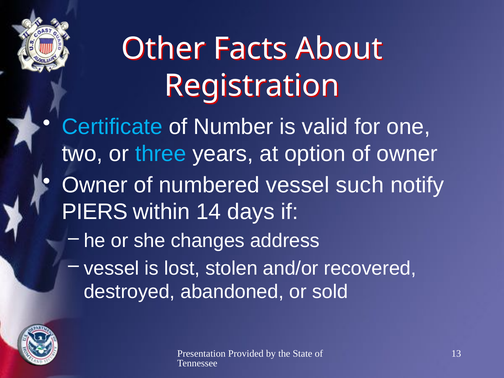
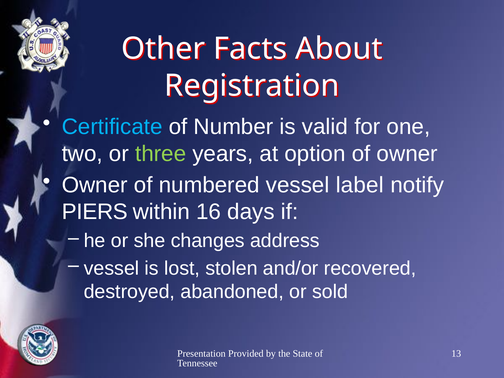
three colour: light blue -> light green
such: such -> label
14: 14 -> 16
